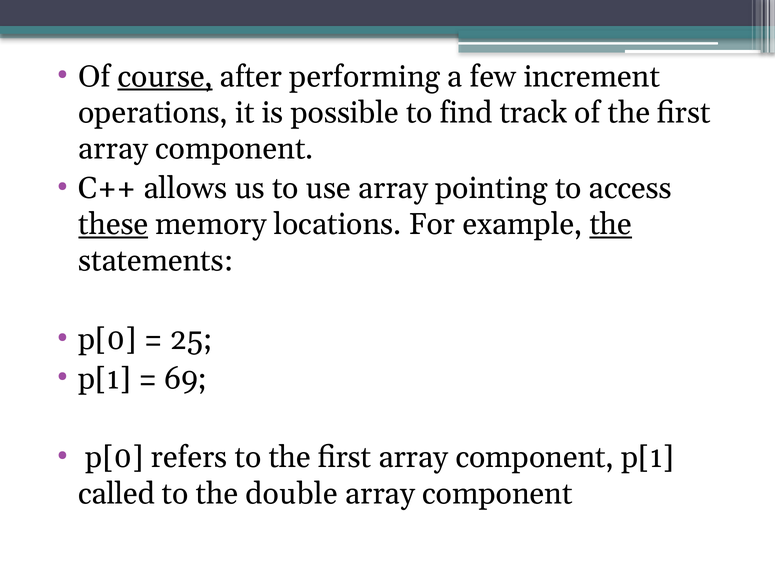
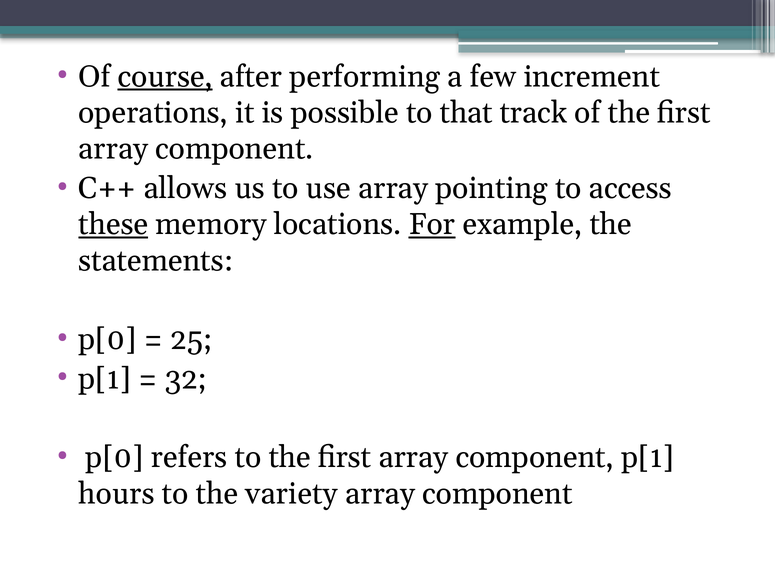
find: find -> that
For underline: none -> present
the at (611, 224) underline: present -> none
69: 69 -> 32
called: called -> hours
double: double -> variety
